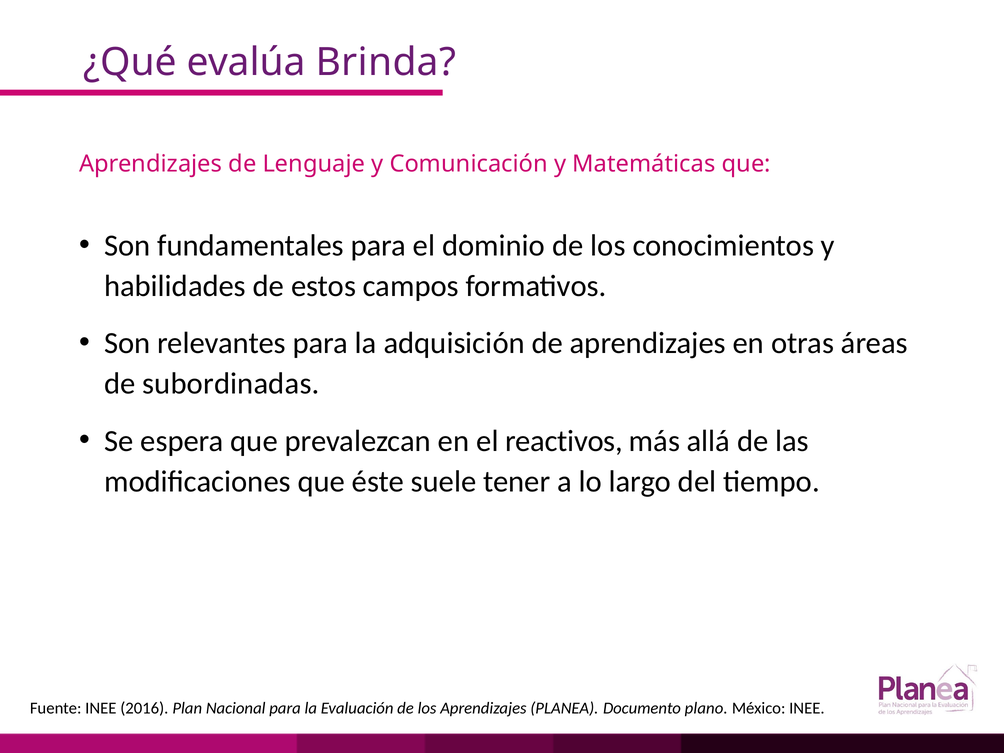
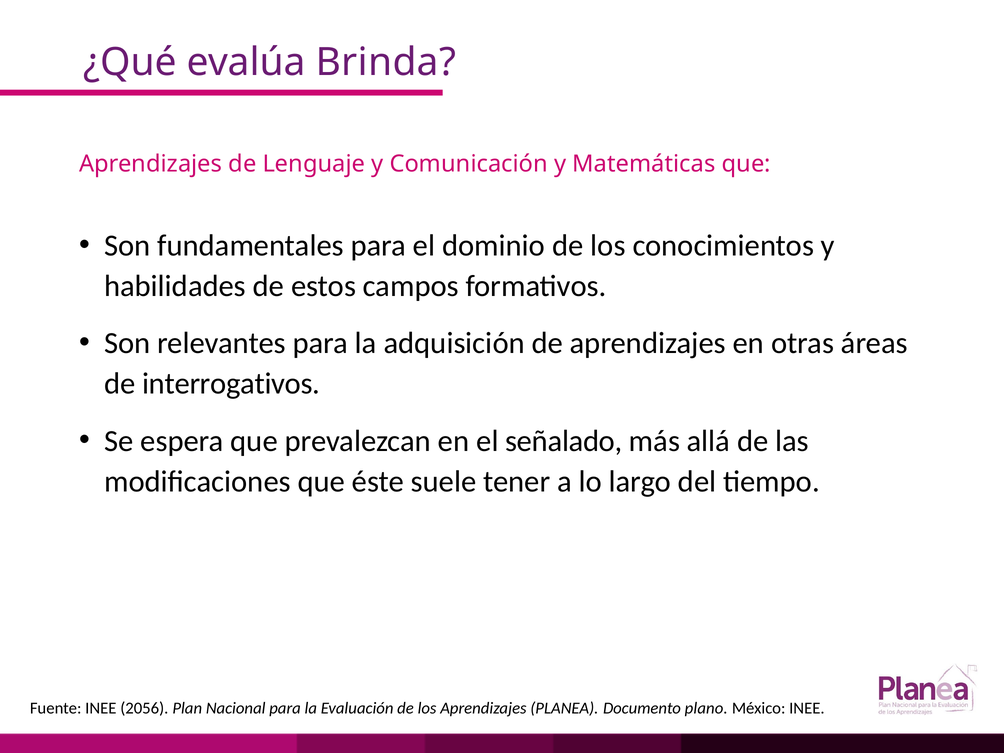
subordinadas: subordinadas -> interrogativos
reactivos: reactivos -> señalado
2016: 2016 -> 2056
